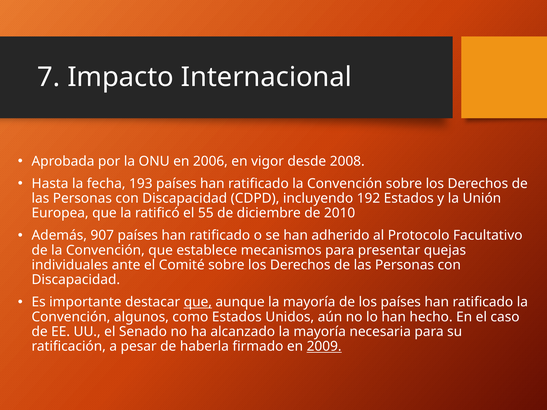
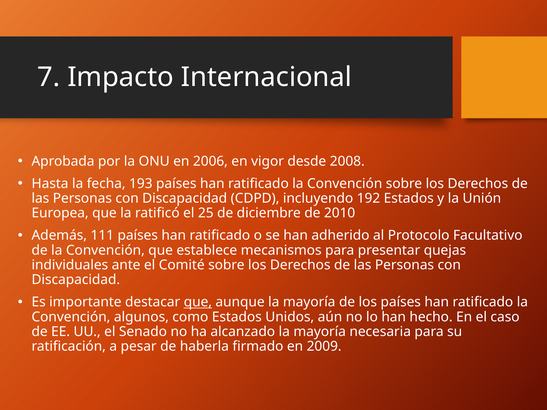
55: 55 -> 25
907: 907 -> 111
2009 underline: present -> none
